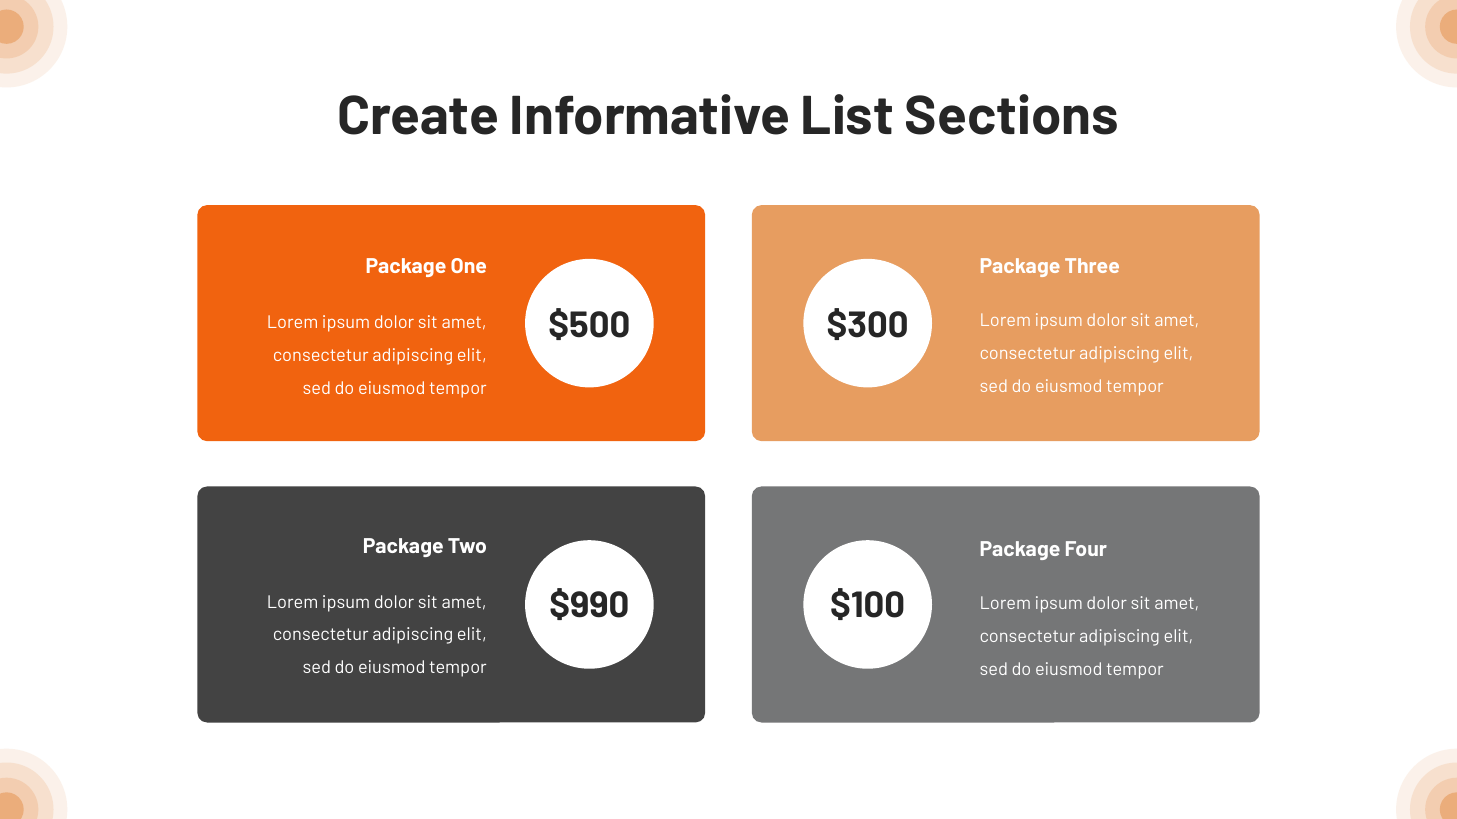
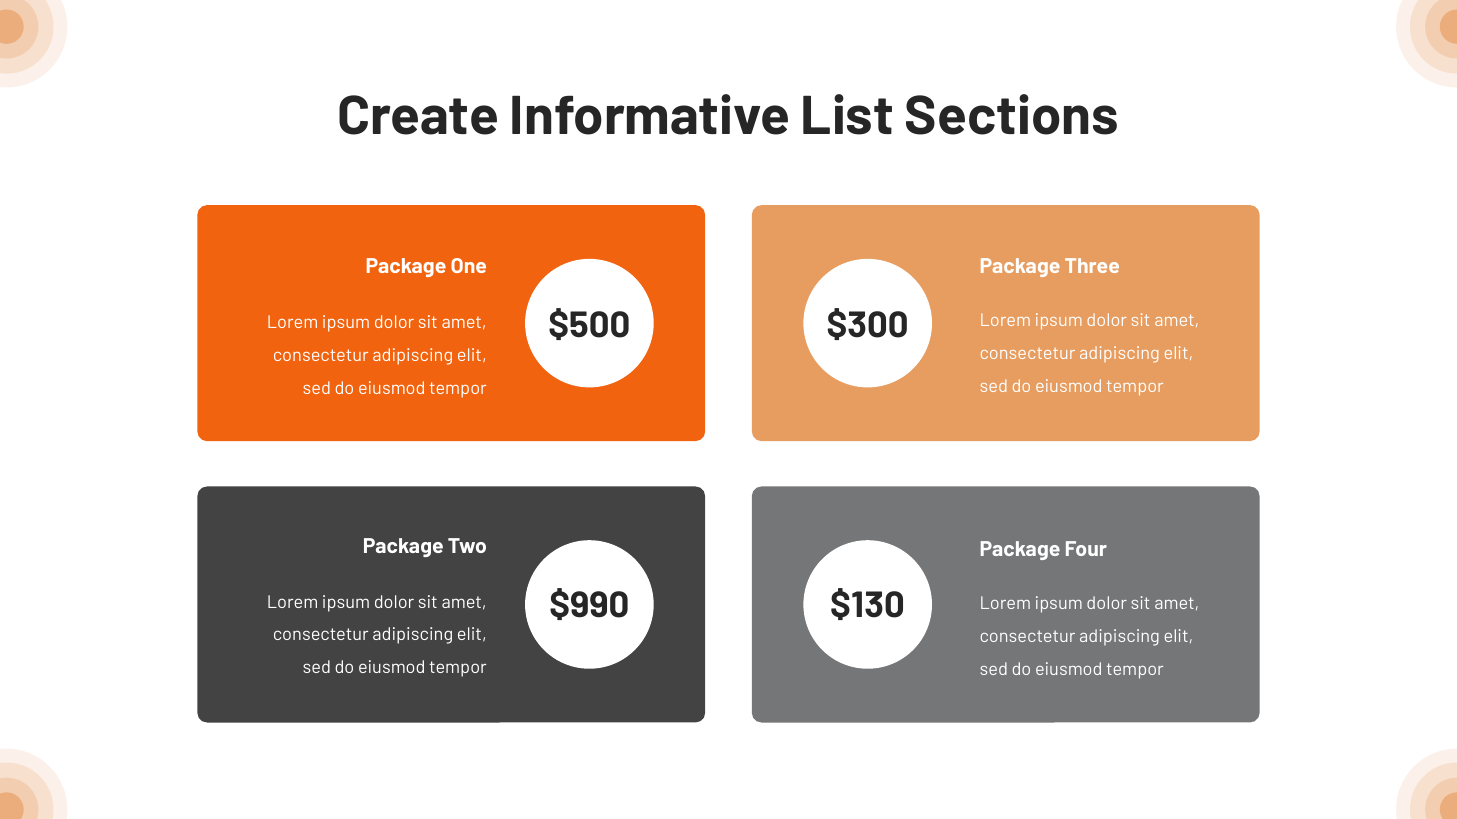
$100: $100 -> $130
